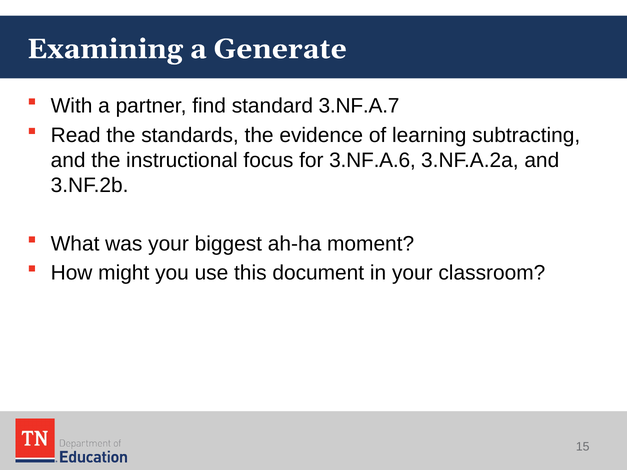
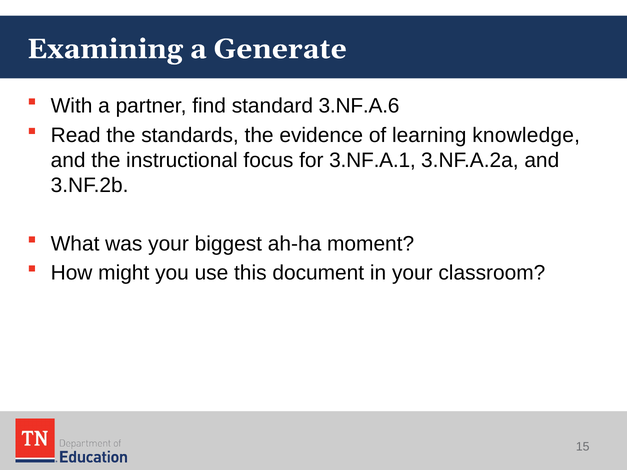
3.NF.A.7: 3.NF.A.7 -> 3.NF.A.6
subtracting: subtracting -> knowledge
3.NF.A.6: 3.NF.A.6 -> 3.NF.A.1
